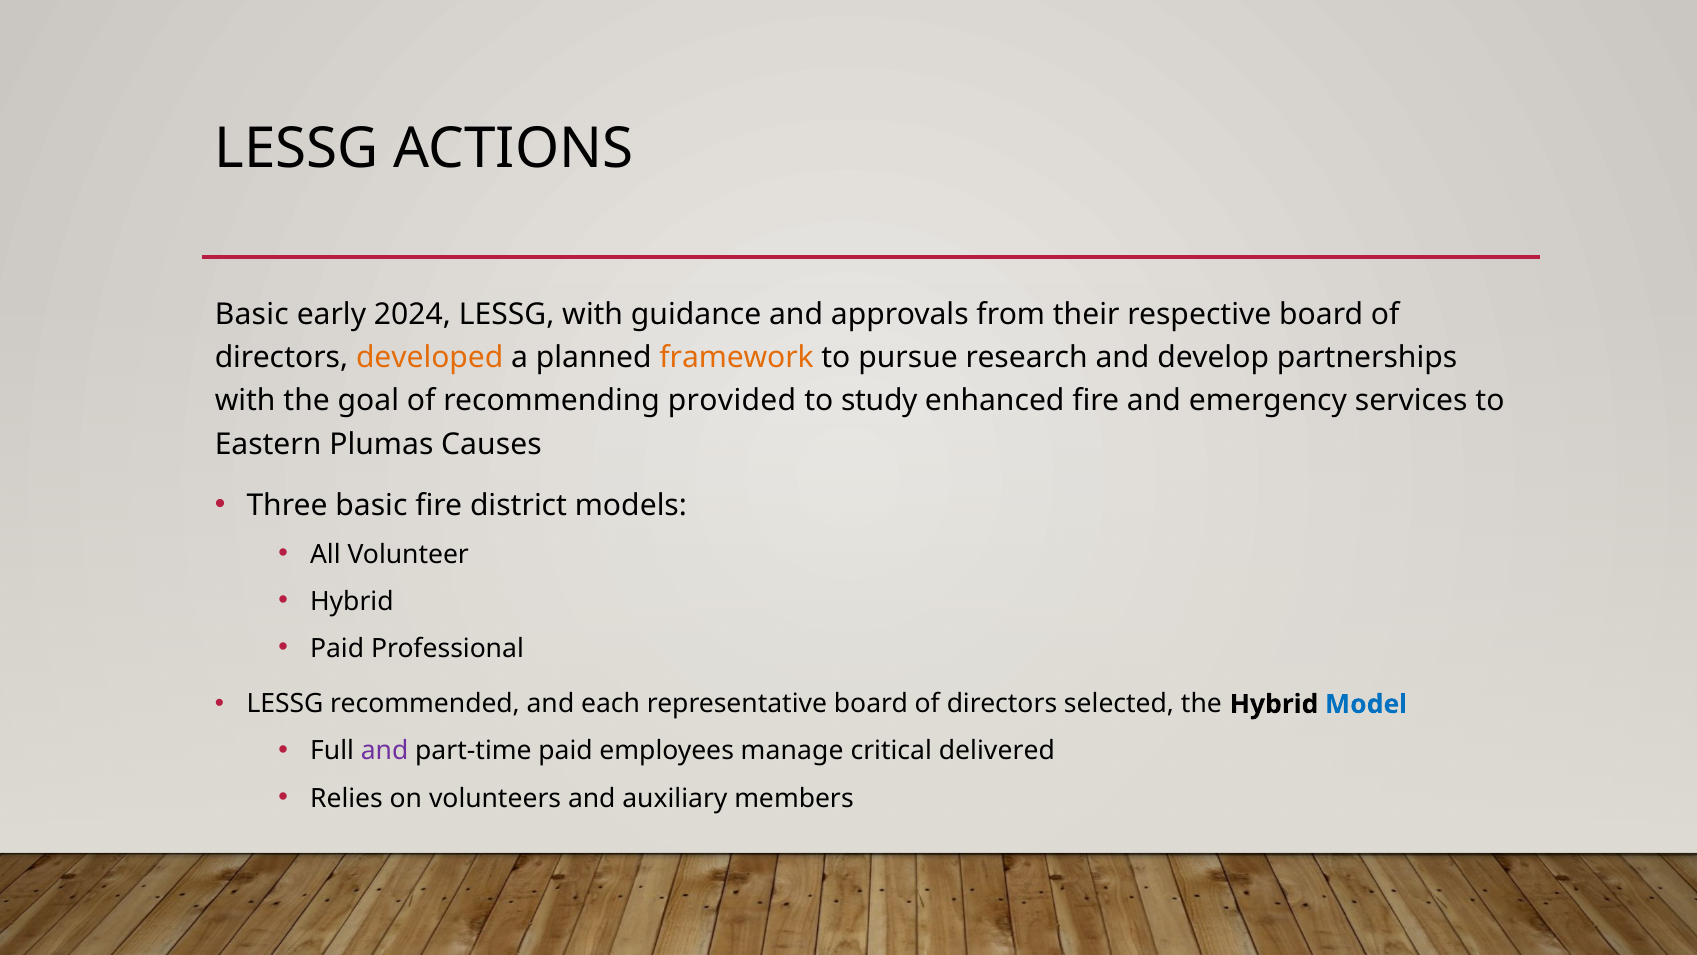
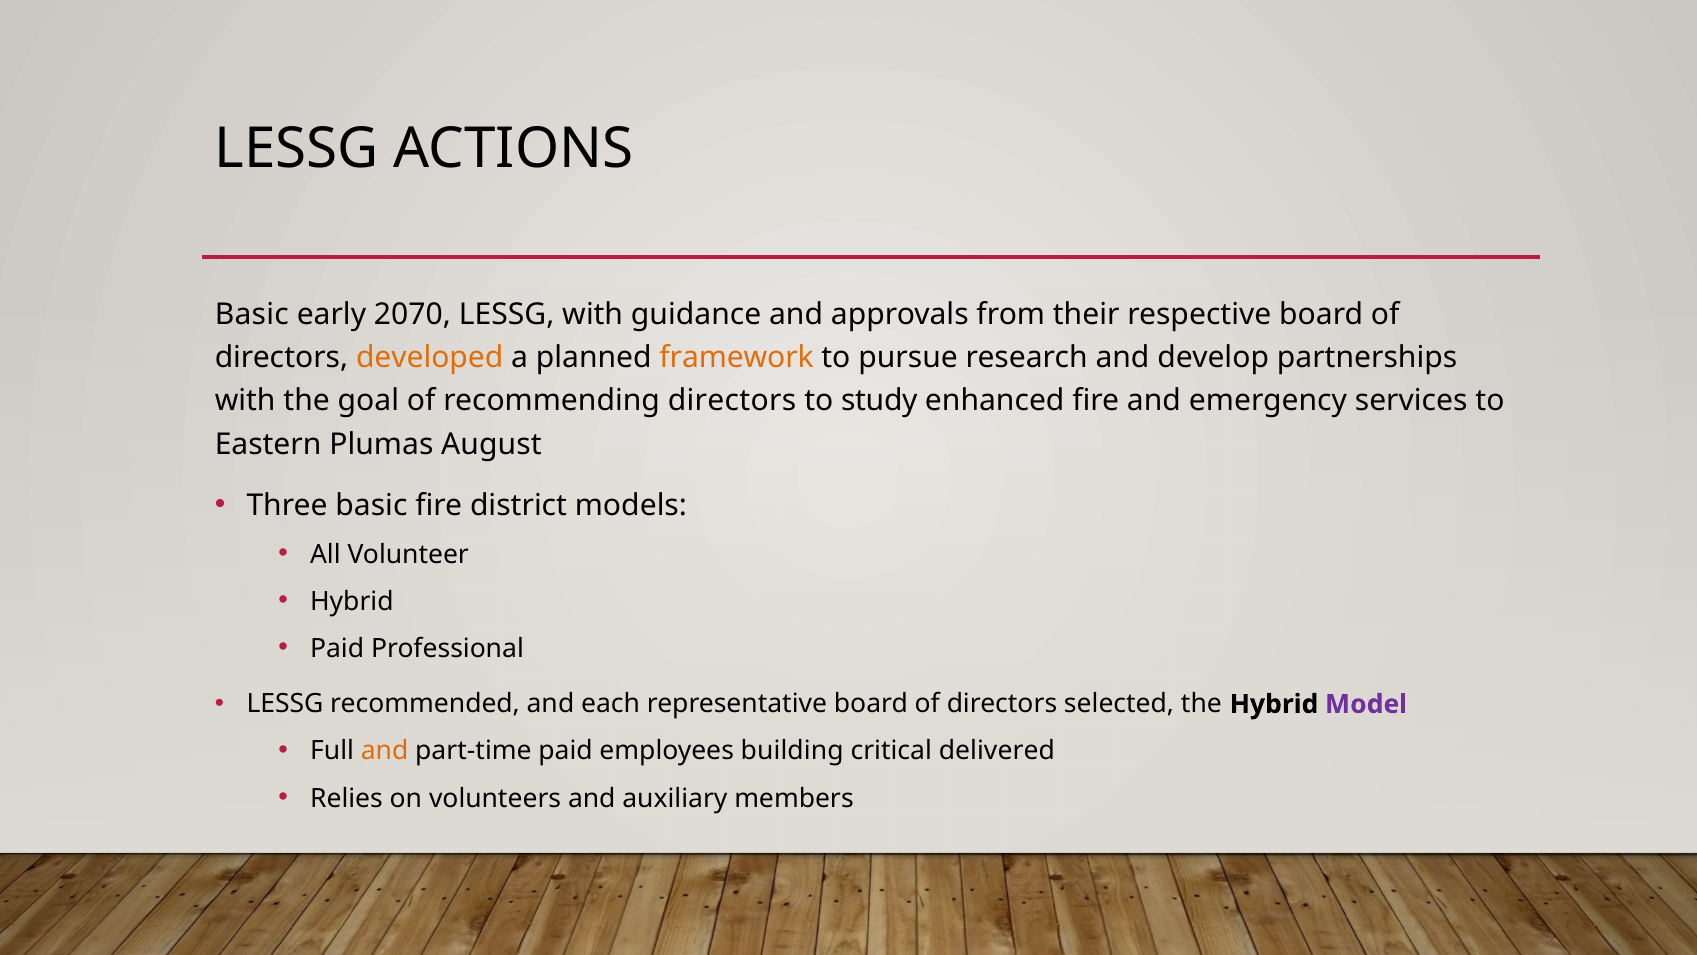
2024: 2024 -> 2070
recommending provided: provided -> directors
Causes: Causes -> August
Model colour: blue -> purple
and at (385, 751) colour: purple -> orange
manage: manage -> building
